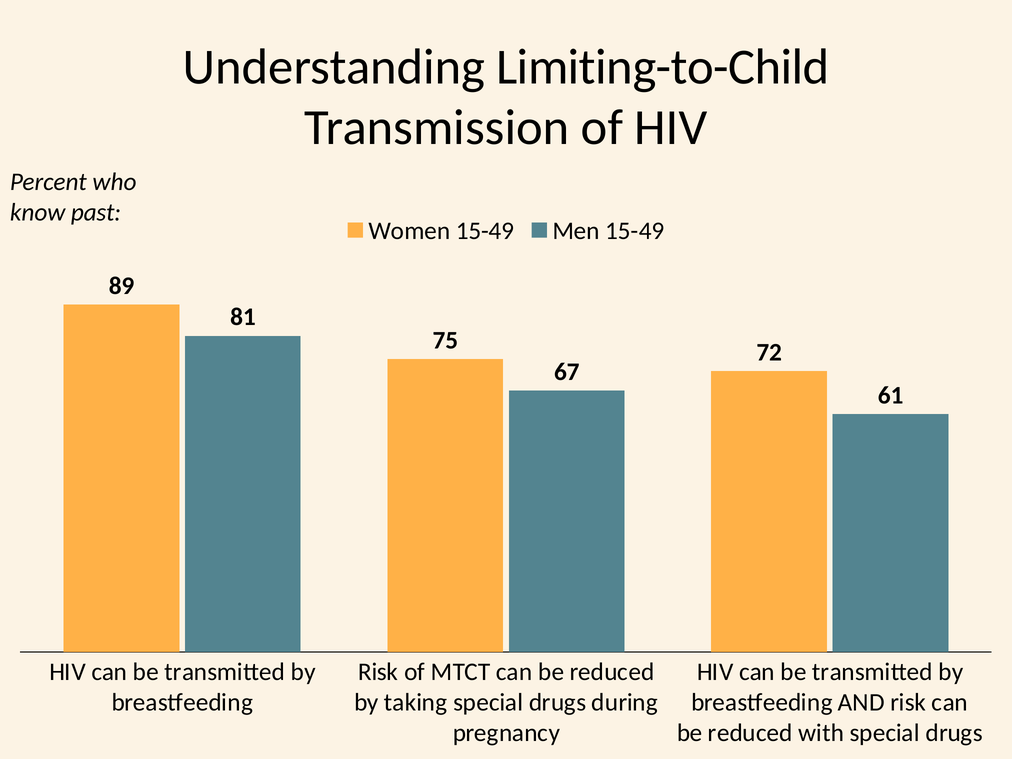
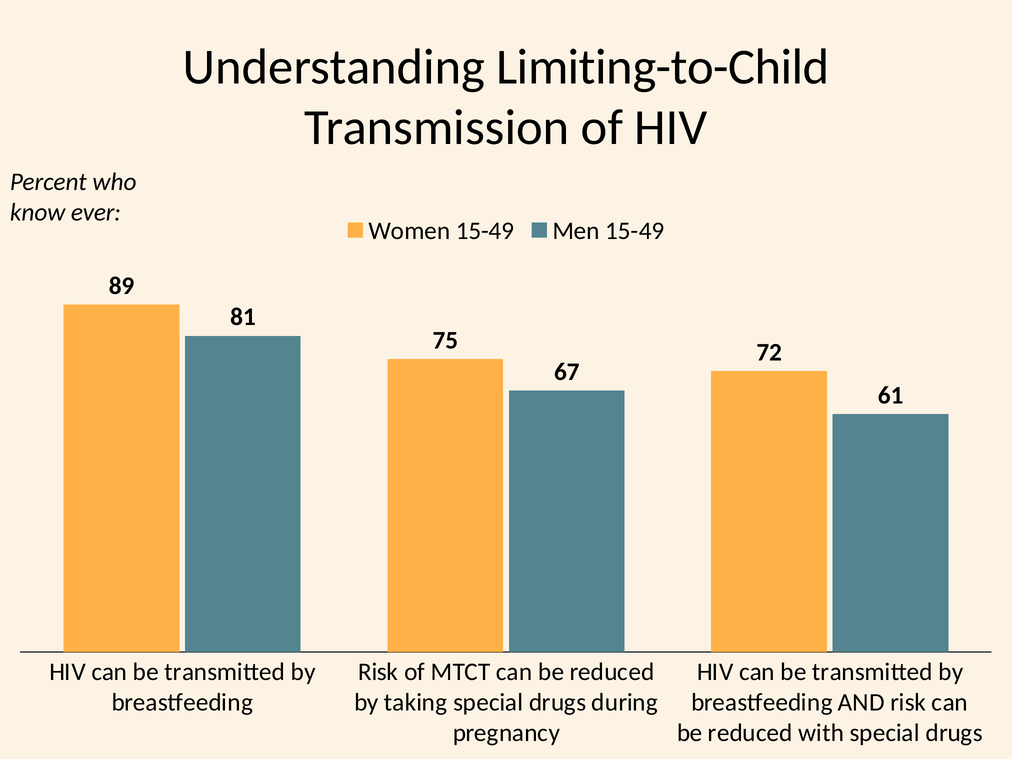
past: past -> ever
